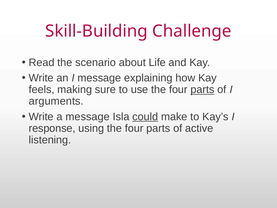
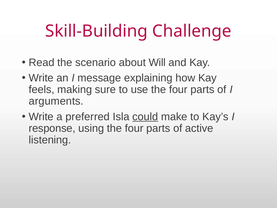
Life: Life -> Will
parts at (202, 90) underline: present -> none
a message: message -> preferred
